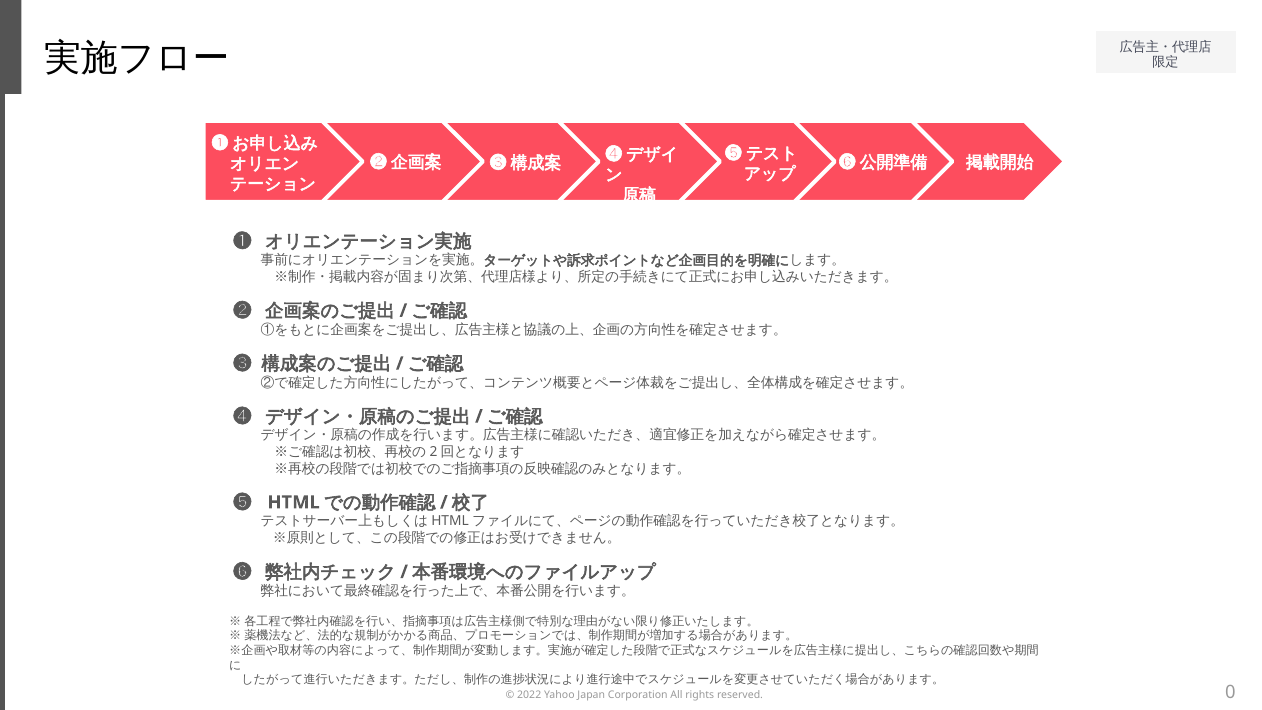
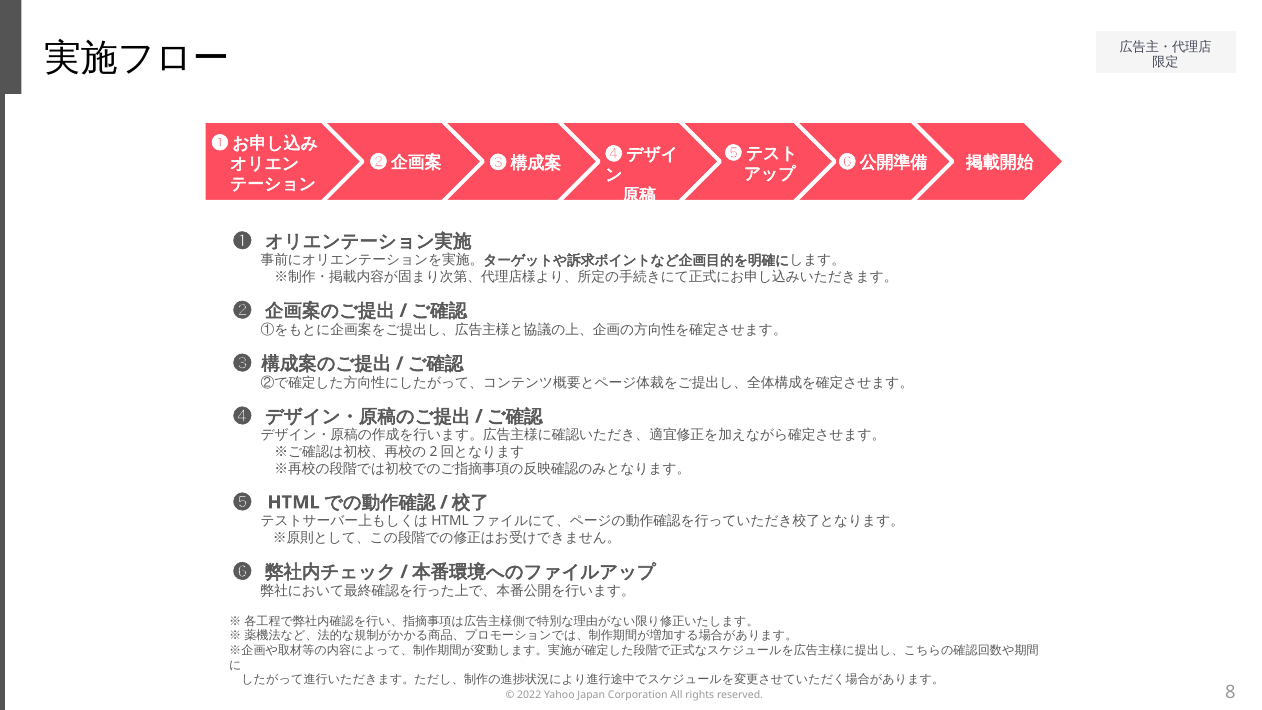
0: 0 -> 8
